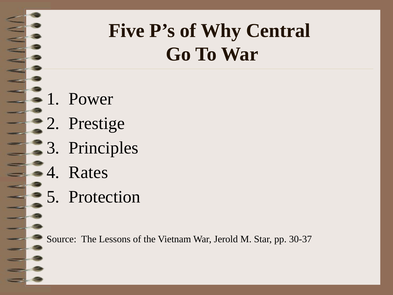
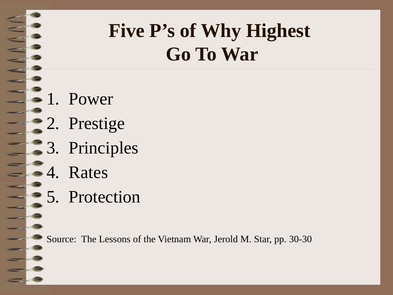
Central: Central -> Highest
30-37: 30-37 -> 30-30
